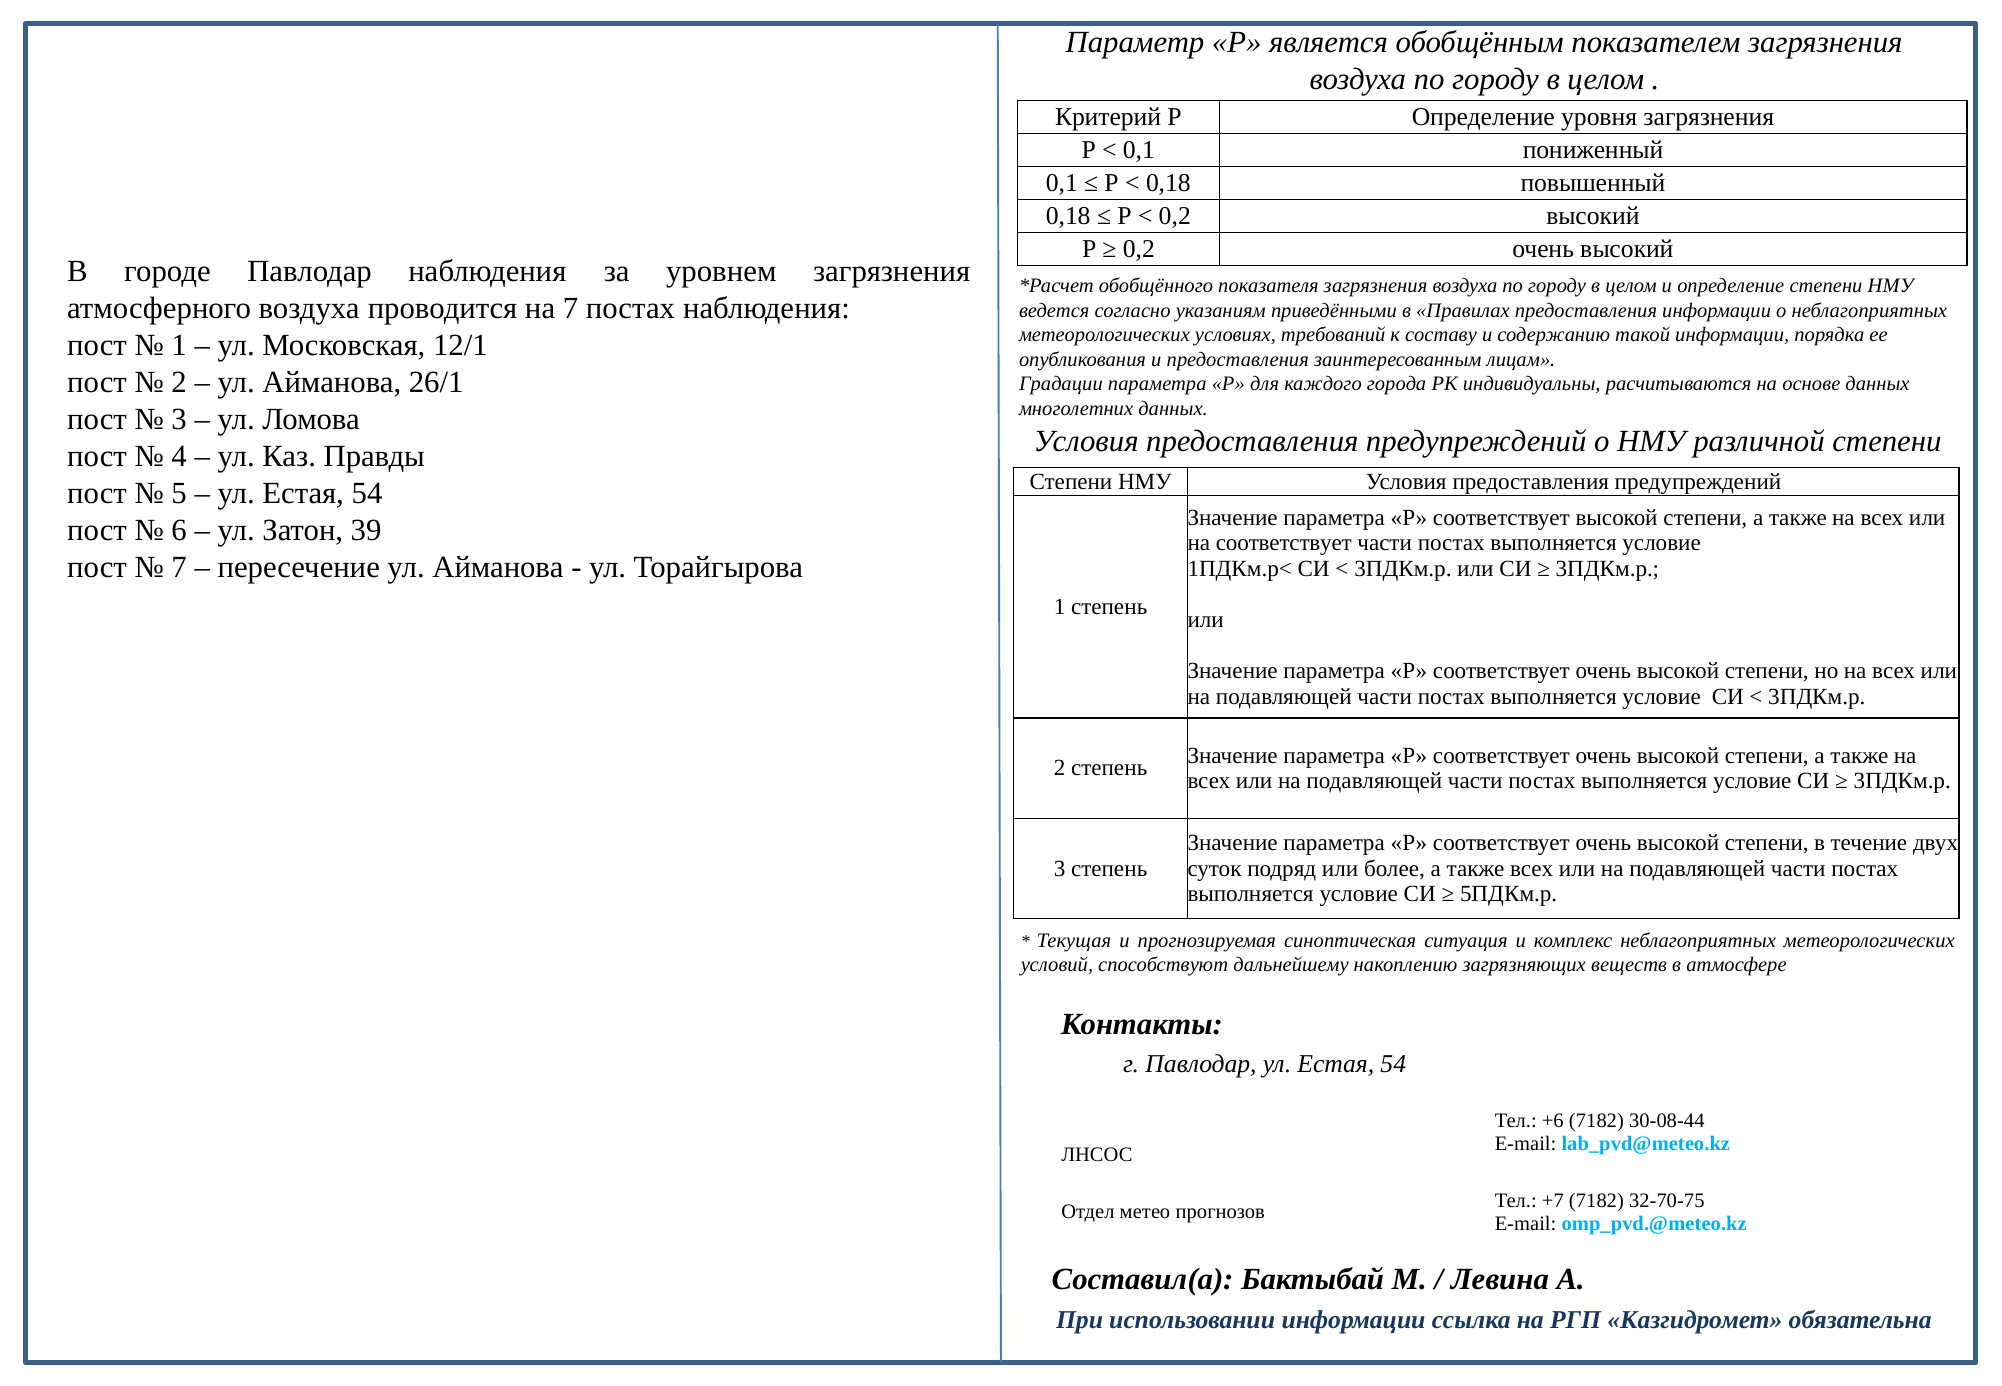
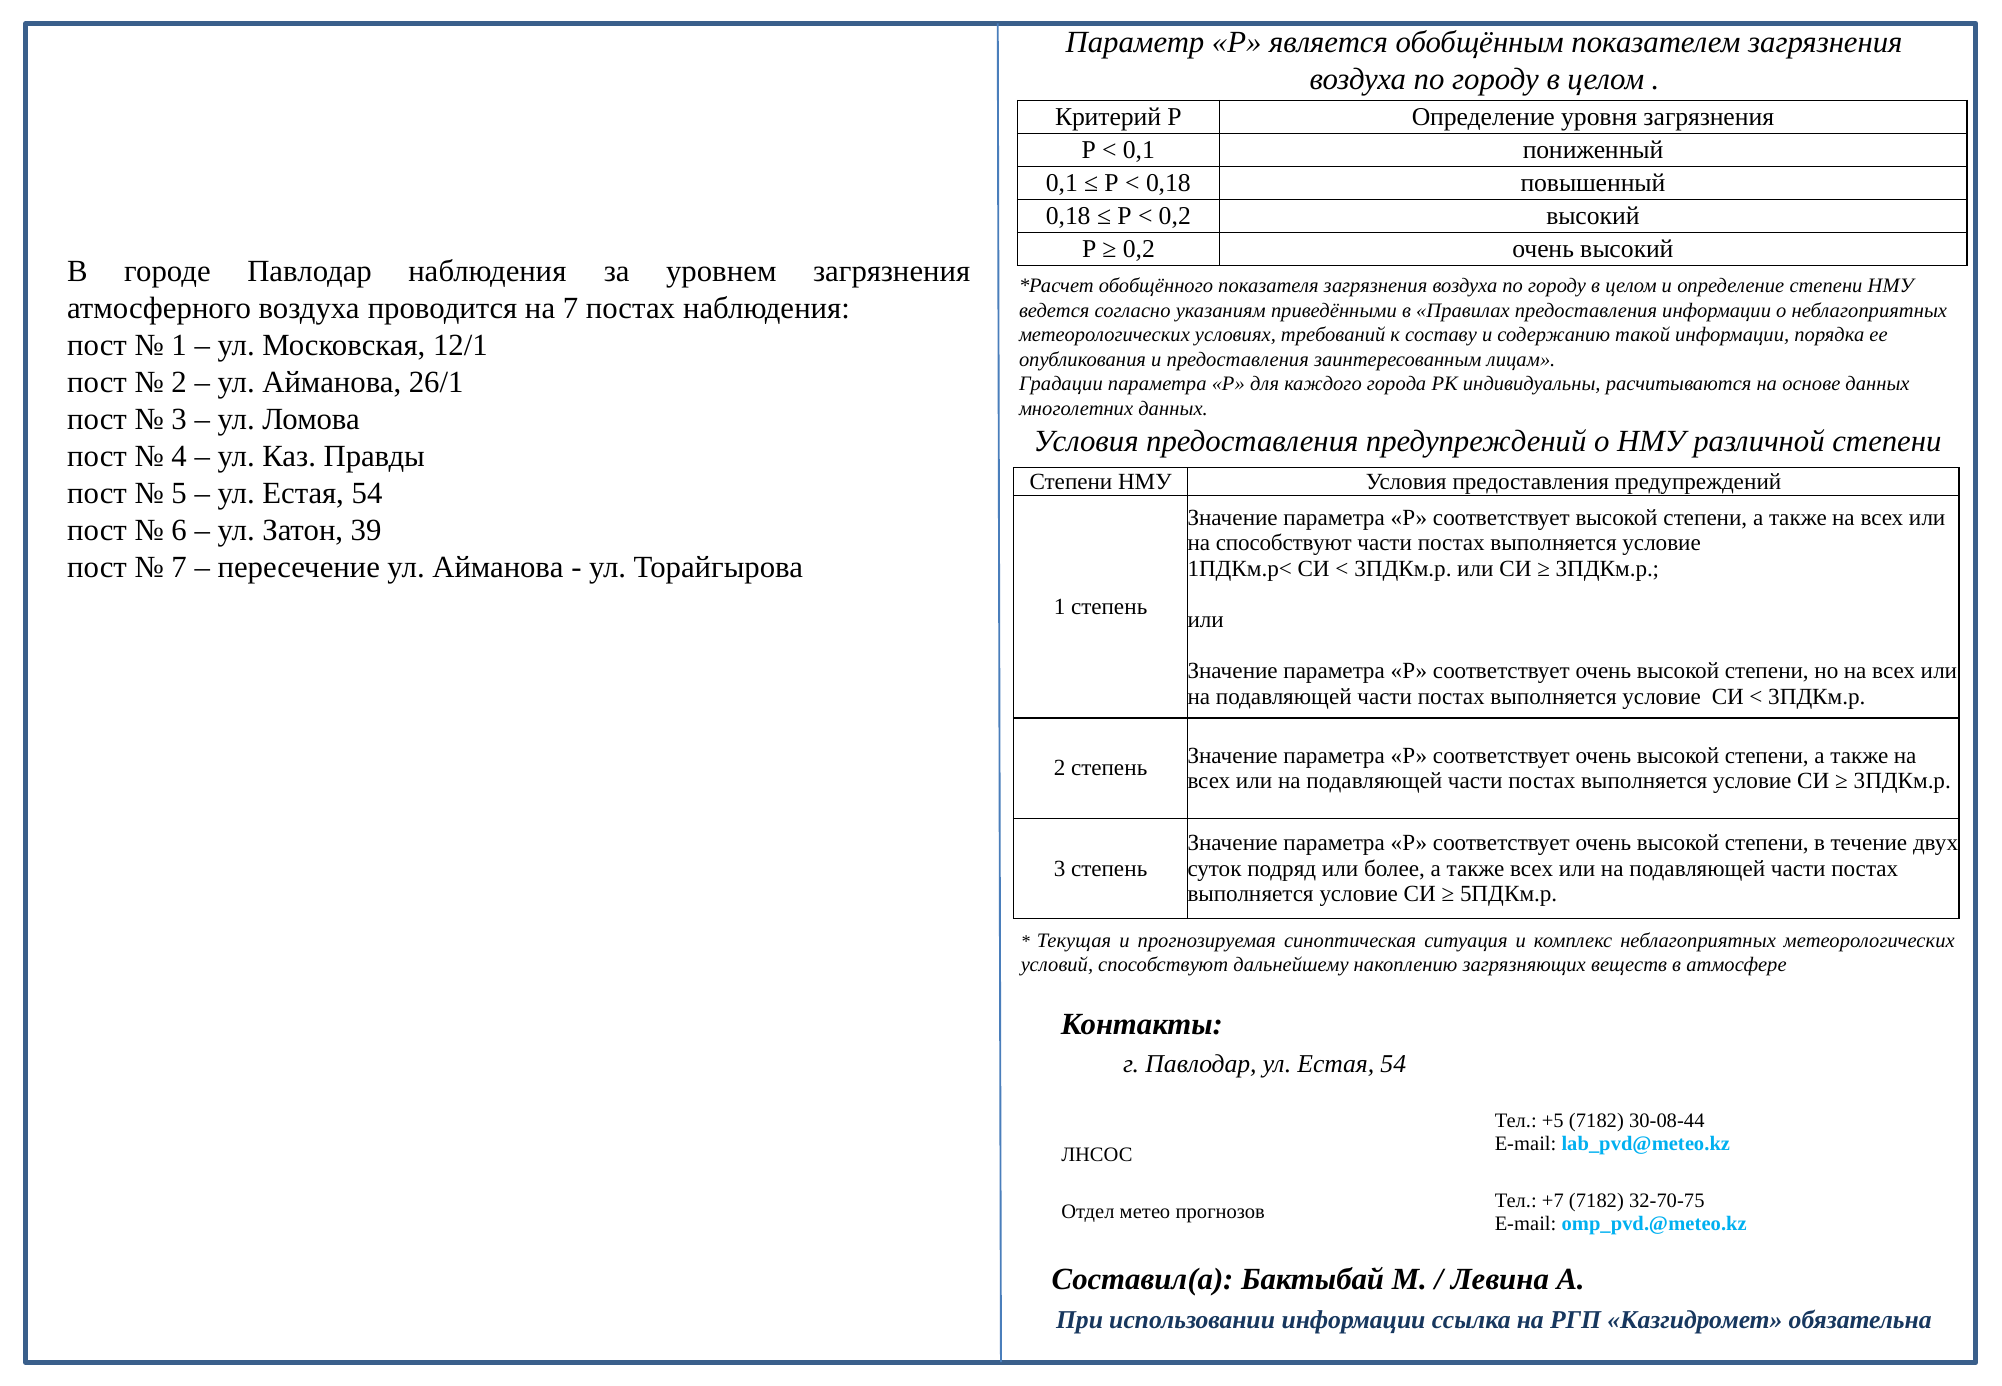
на соответствует: соответствует -> способствуют
+6: +6 -> +5
